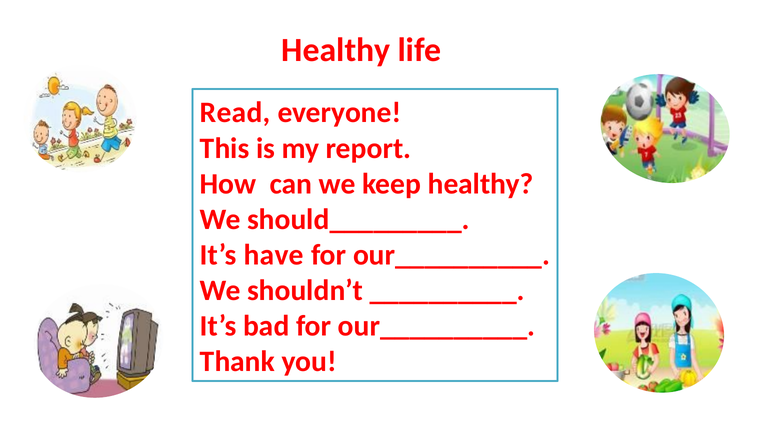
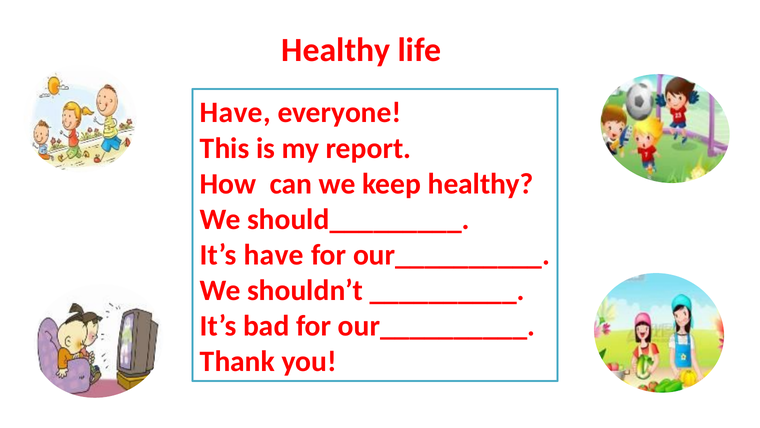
Read at (235, 113): Read -> Have
